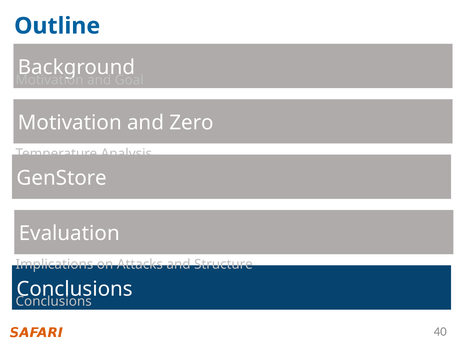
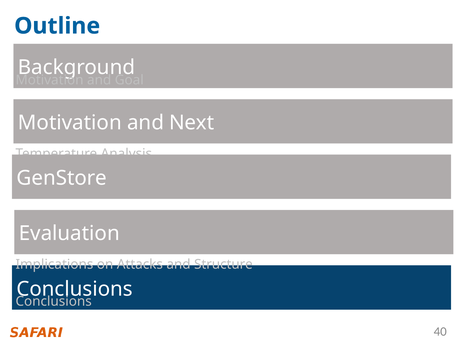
Zero: Zero -> Next
